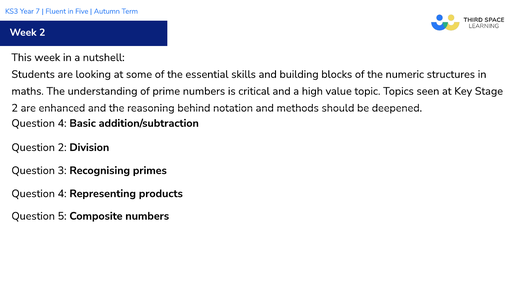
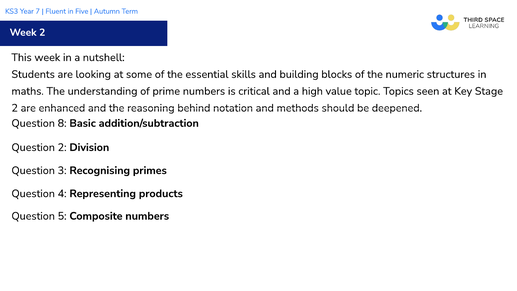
4 at (62, 123): 4 -> 8
